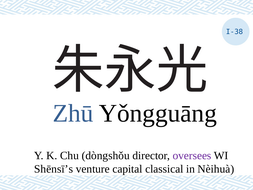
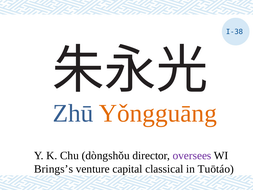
Yǒngguāng colour: black -> orange
Shēnsī’s: Shēnsī’s -> Brings’s
Nèihuà: Nèihuà -> Tuōtáo
